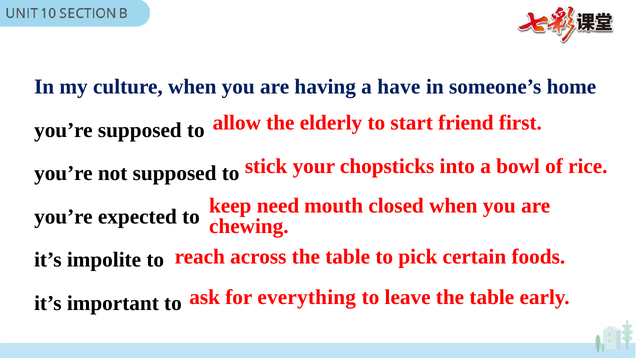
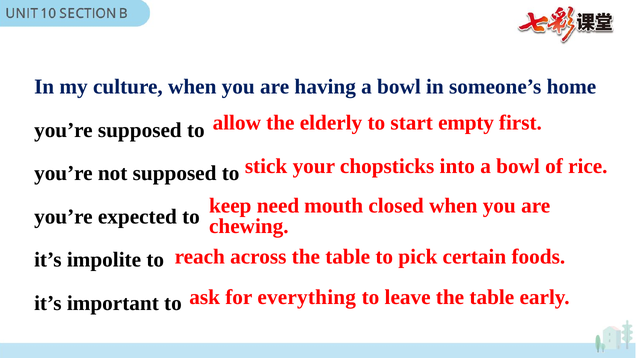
having a have: have -> bowl
friend: friend -> empty
